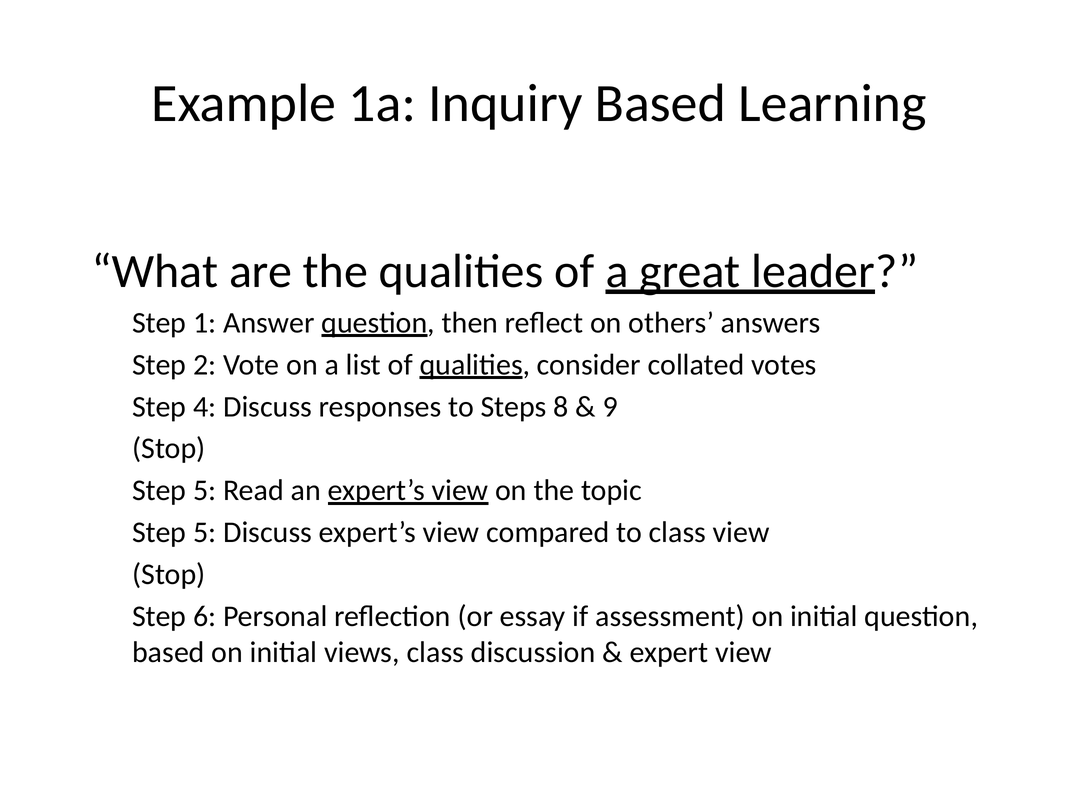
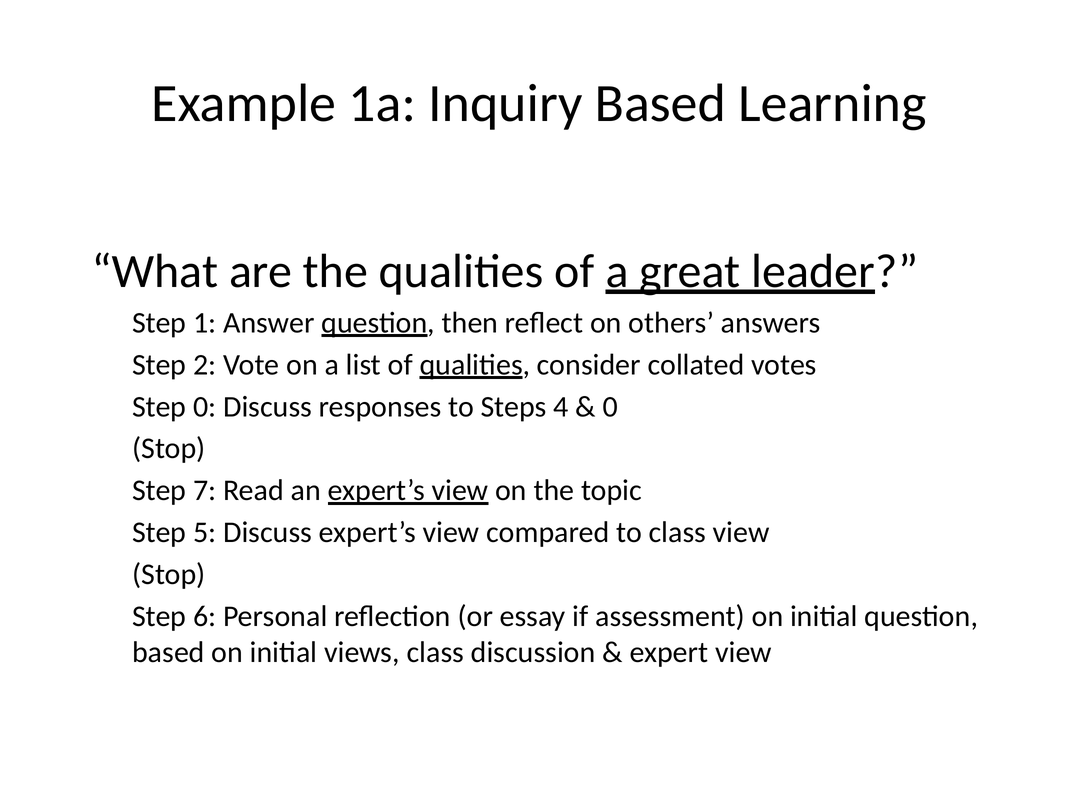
Step 4: 4 -> 0
8: 8 -> 4
9 at (610, 407): 9 -> 0
5 at (205, 491): 5 -> 7
